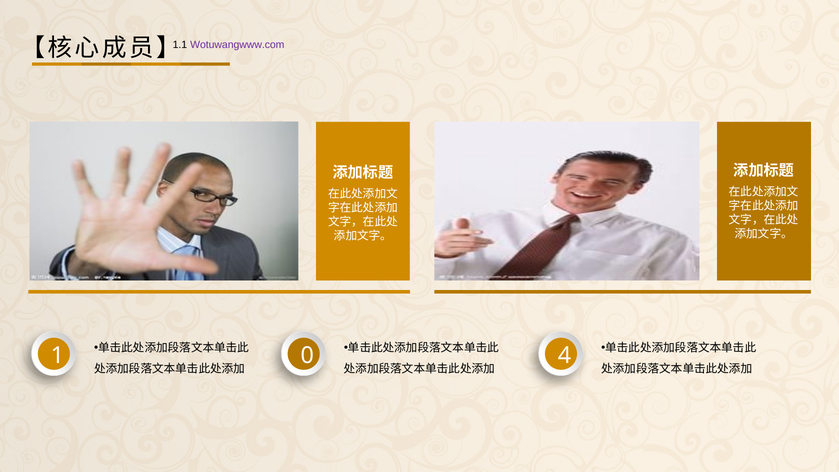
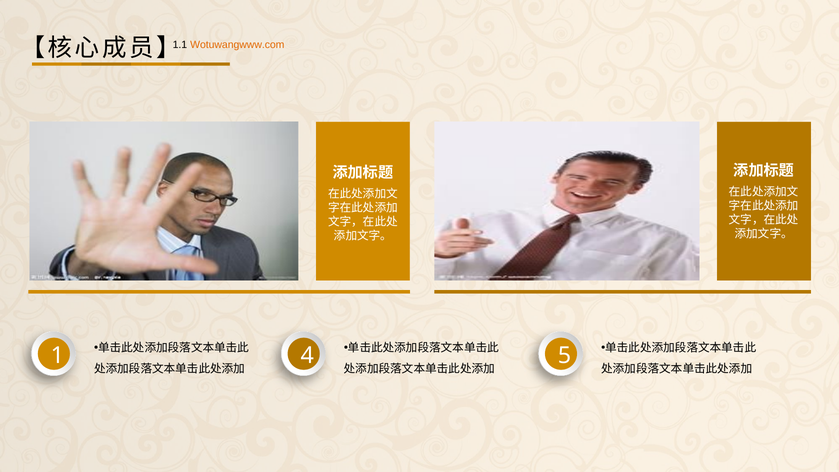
Wotuwangwww.com colour: purple -> orange
0: 0 -> 4
4: 4 -> 5
